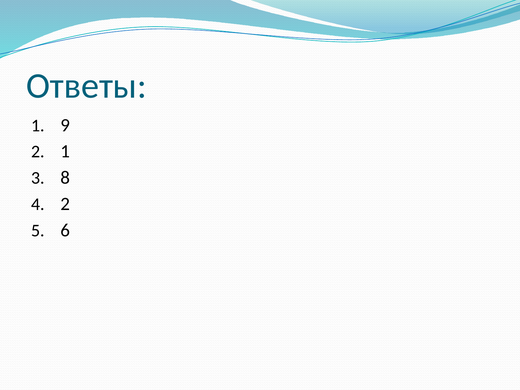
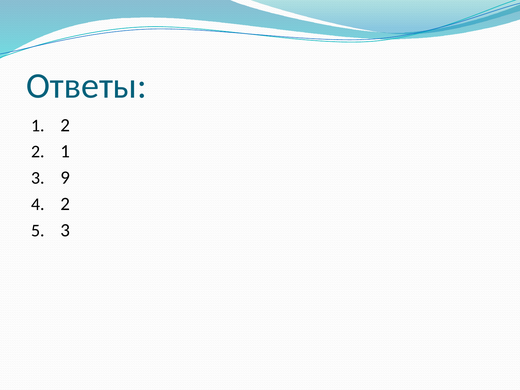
1 9: 9 -> 2
8: 8 -> 9
6 at (65, 230): 6 -> 3
